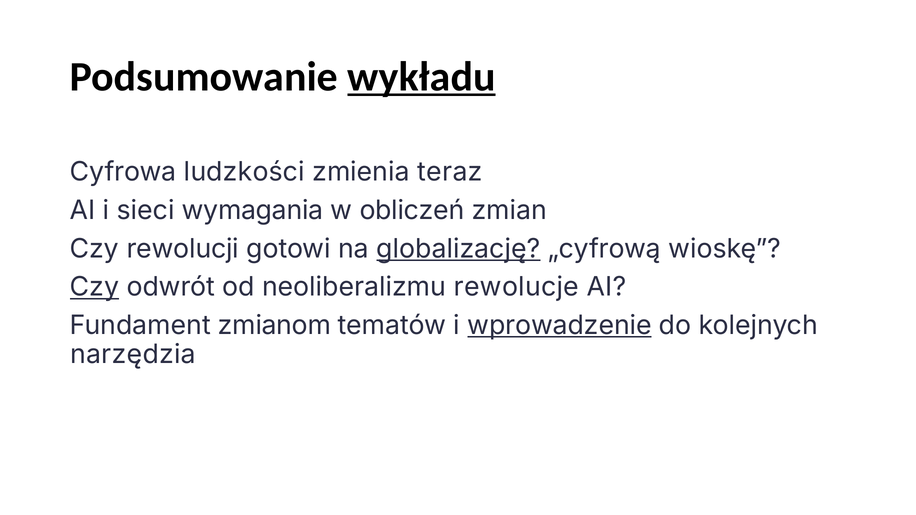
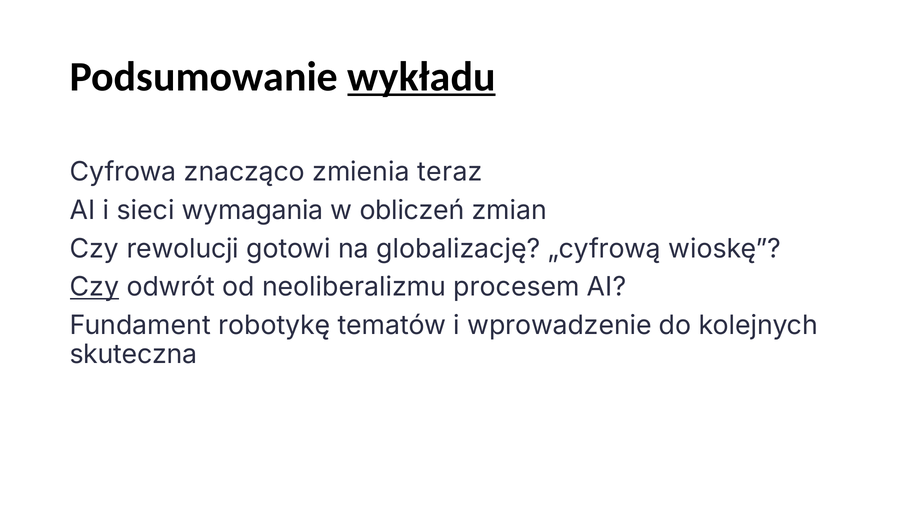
ludzkości: ludzkości -> znacząco
globalizację underline: present -> none
rewolucje: rewolucje -> procesem
zmianom: zmianom -> robotykę
wprowadzenie underline: present -> none
narzędzia: narzędzia -> skuteczna
